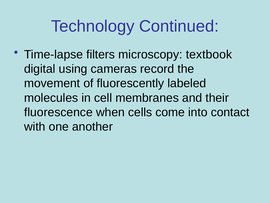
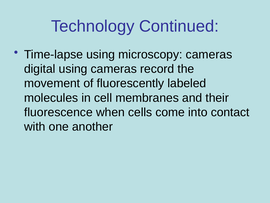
Time-lapse filters: filters -> using
microscopy textbook: textbook -> cameras
